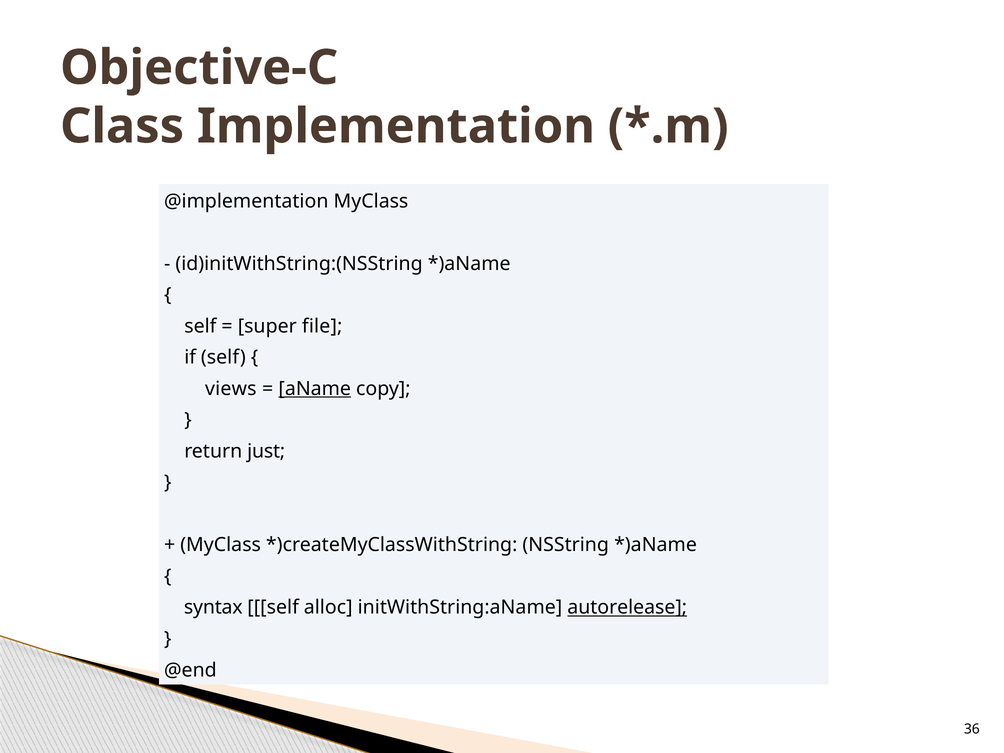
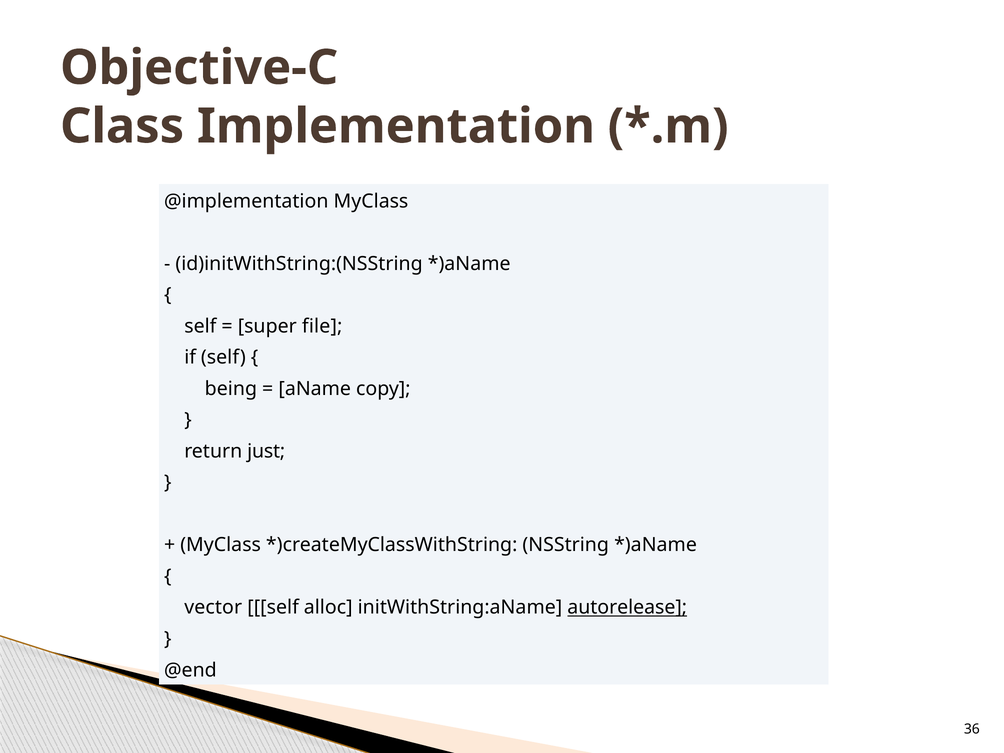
views: views -> being
aName underline: present -> none
syntax: syntax -> vector
